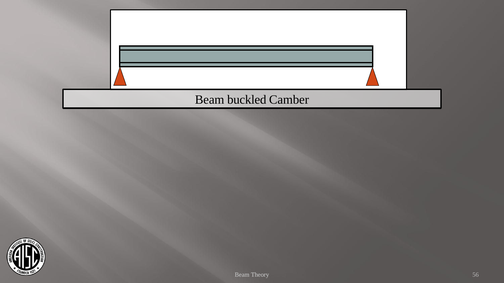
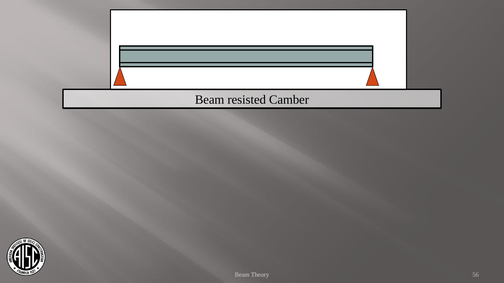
buckled: buckled -> resisted
